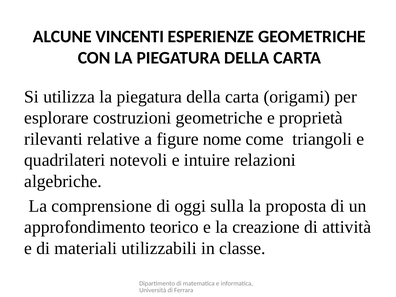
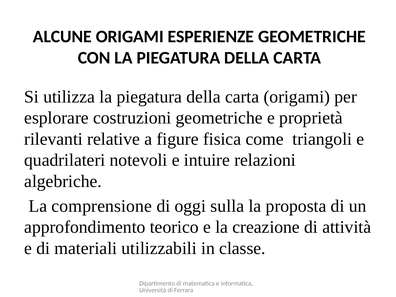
ALCUNE VINCENTI: VINCENTI -> ORIGAMI
nome: nome -> fisica
